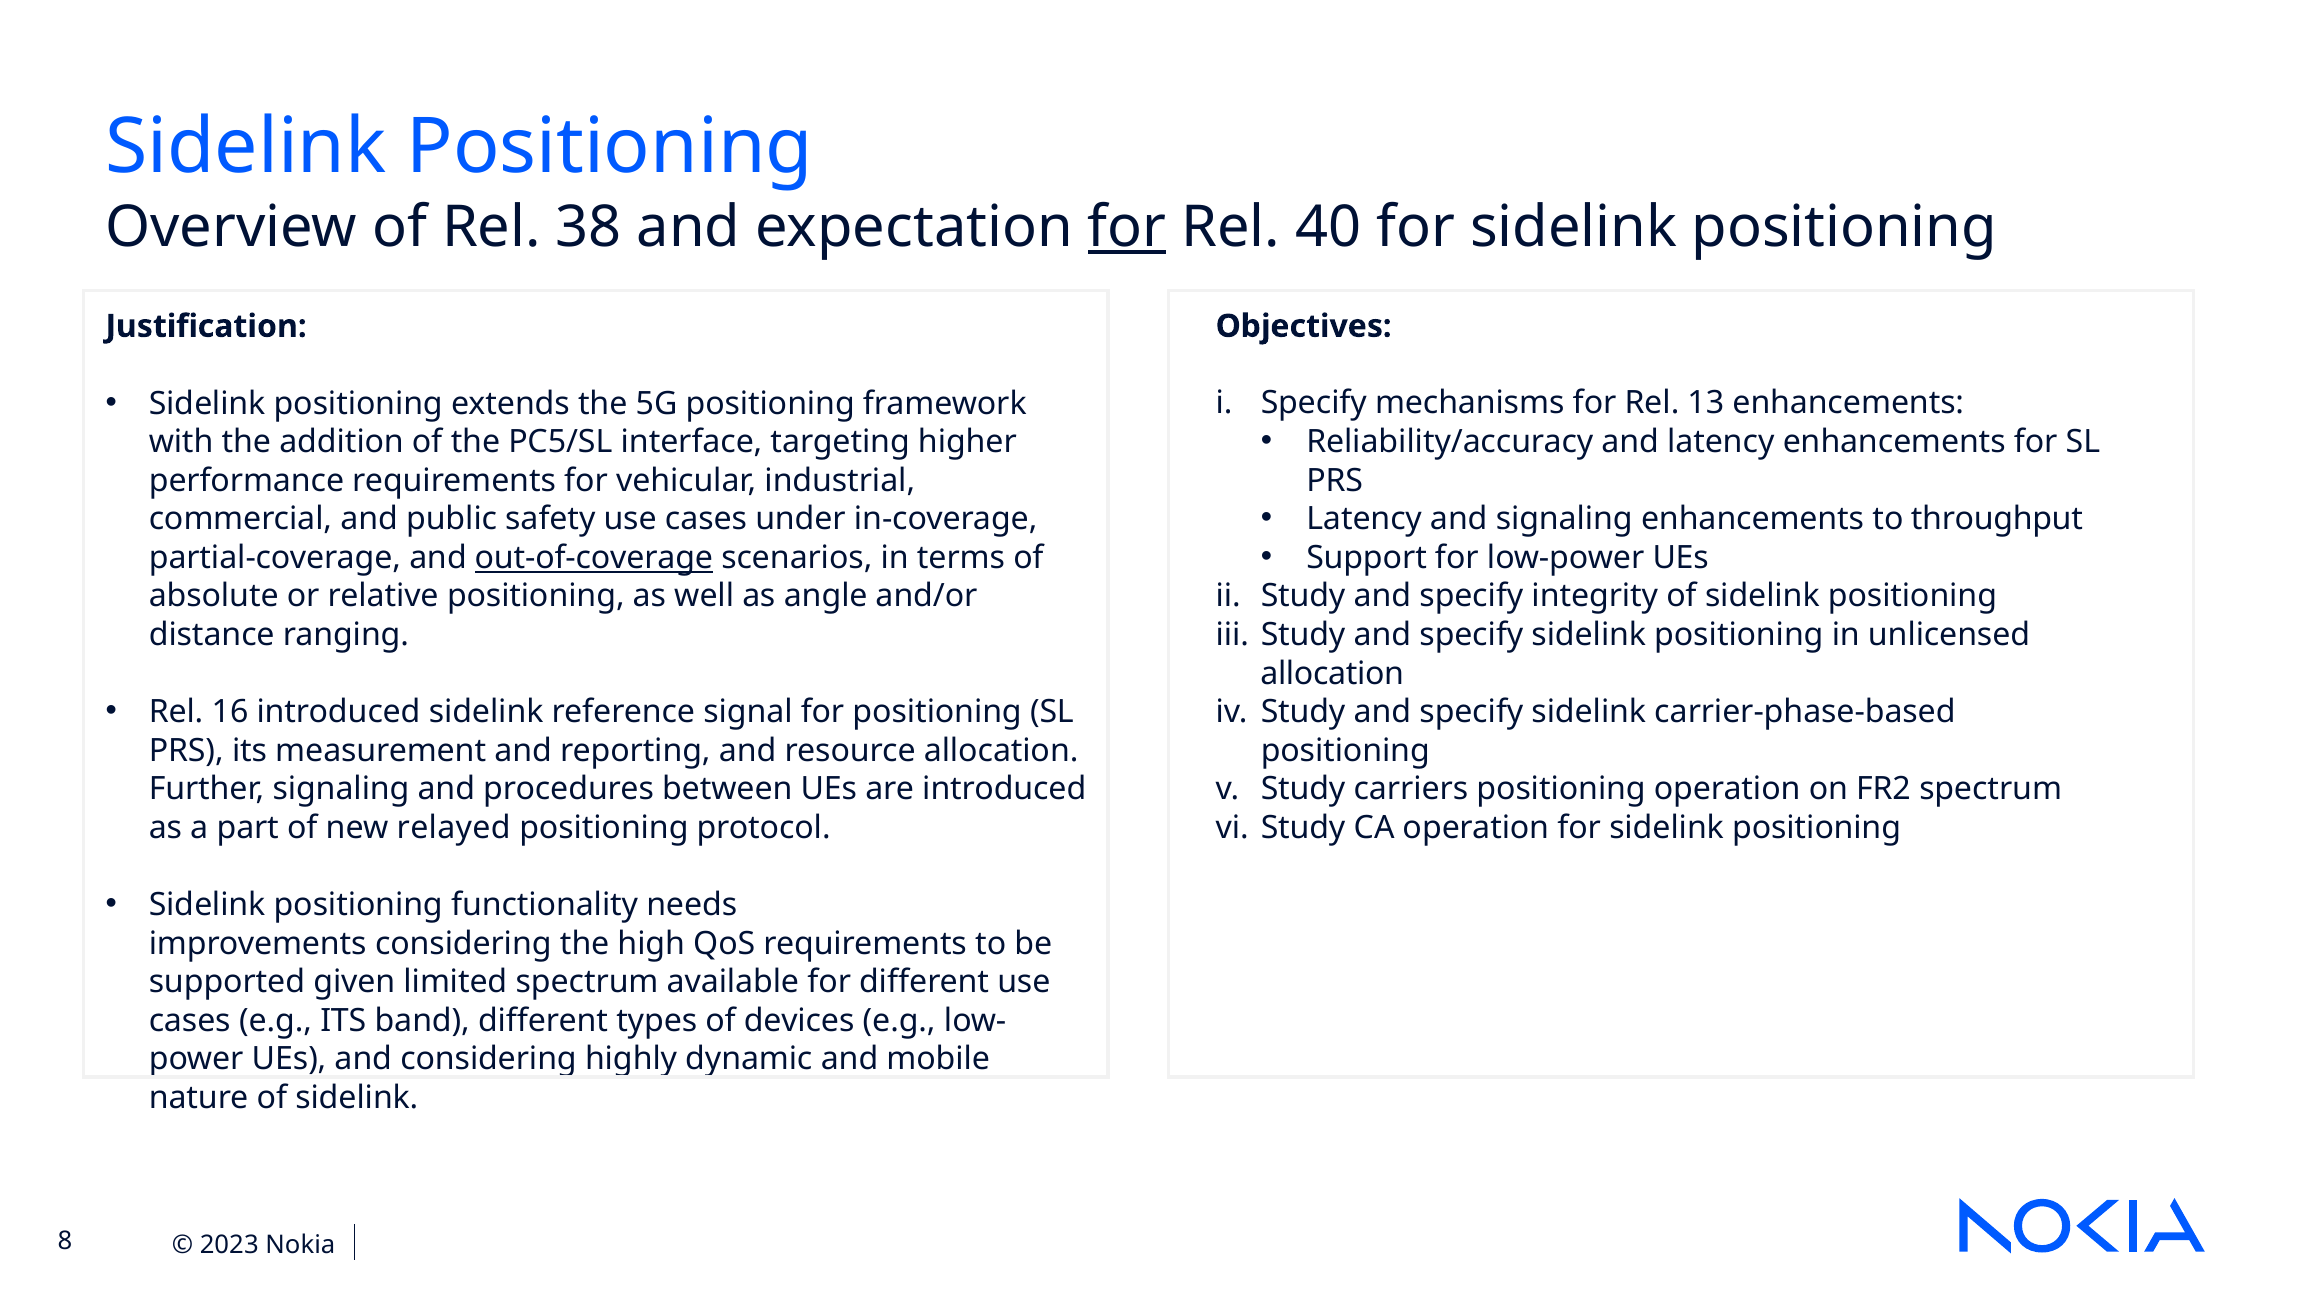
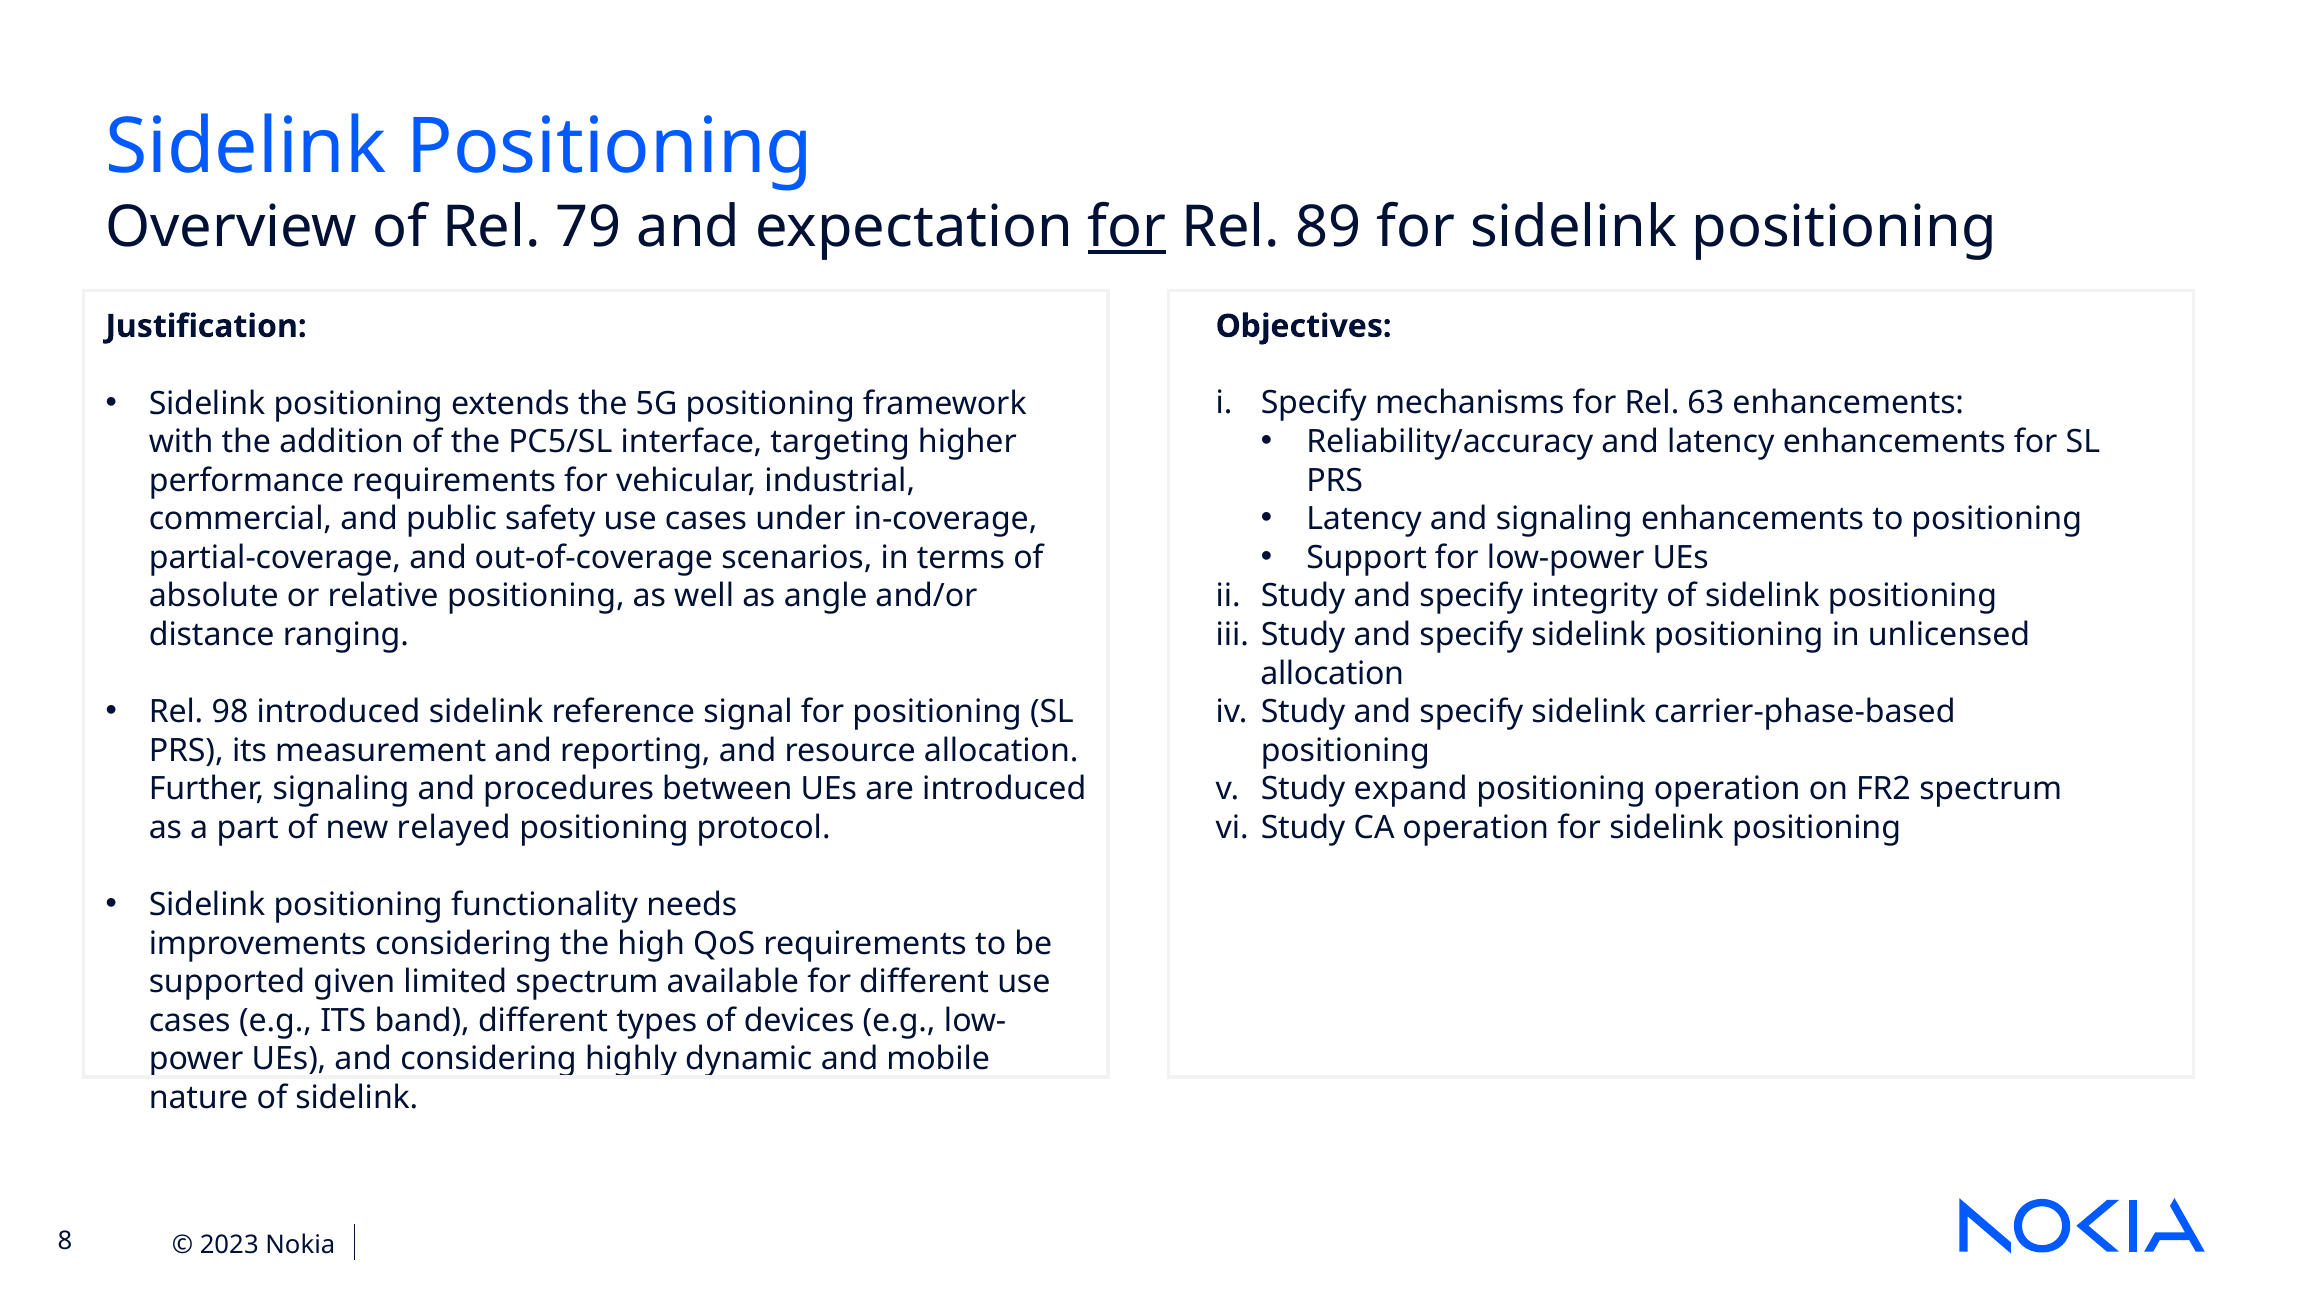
38: 38 -> 79
40: 40 -> 89
13: 13 -> 63
to throughput: throughput -> positioning
out-of-coverage underline: present -> none
16: 16 -> 98
carriers: carriers -> expand
